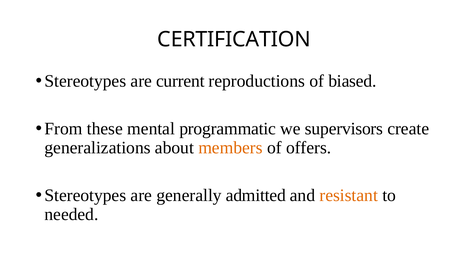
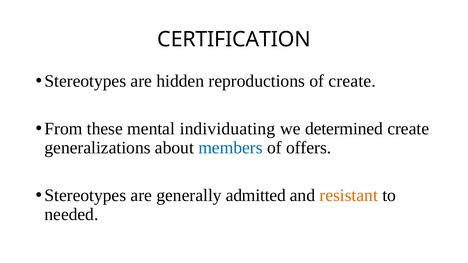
current: current -> hidden
of biased: biased -> create
programmatic: programmatic -> individuating
supervisors: supervisors -> determined
members colour: orange -> blue
